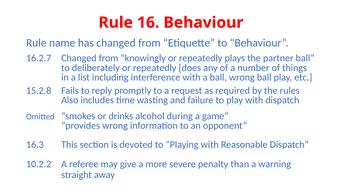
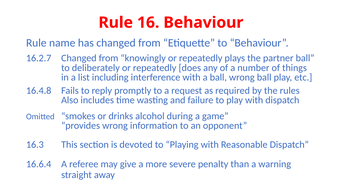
15.2.8: 15.2.8 -> 16.4.8
10.2.2: 10.2.2 -> 16.6.4
